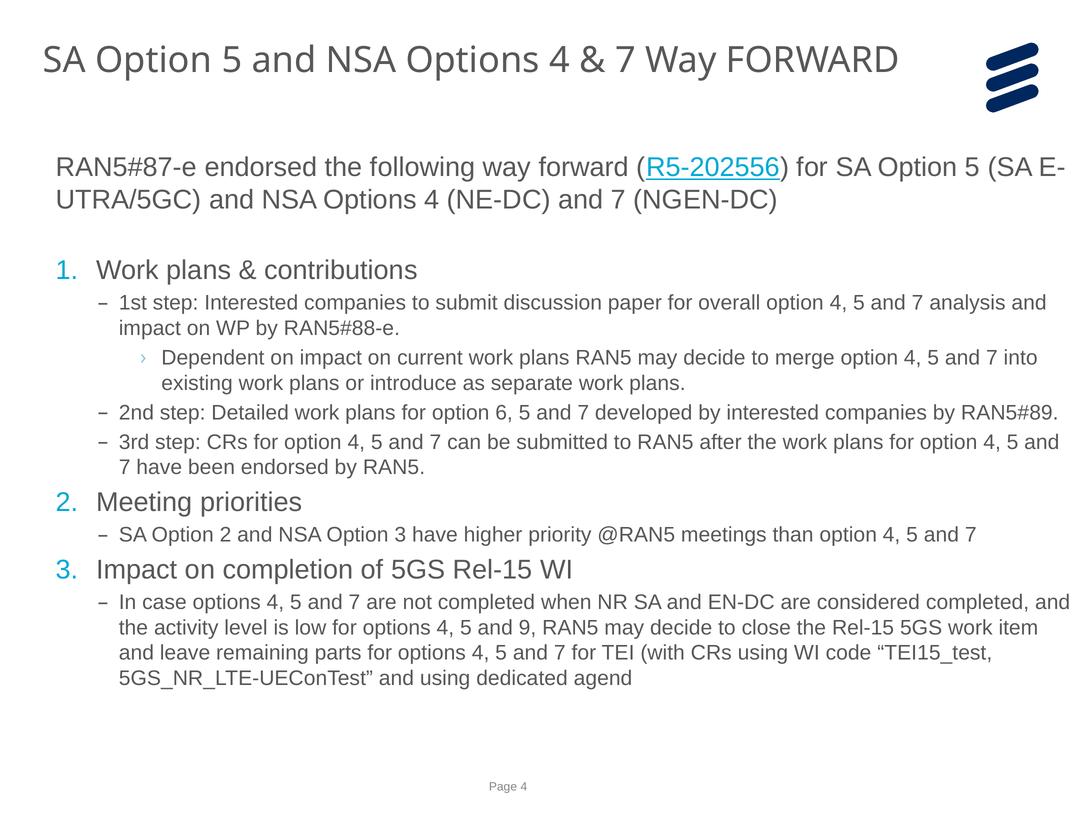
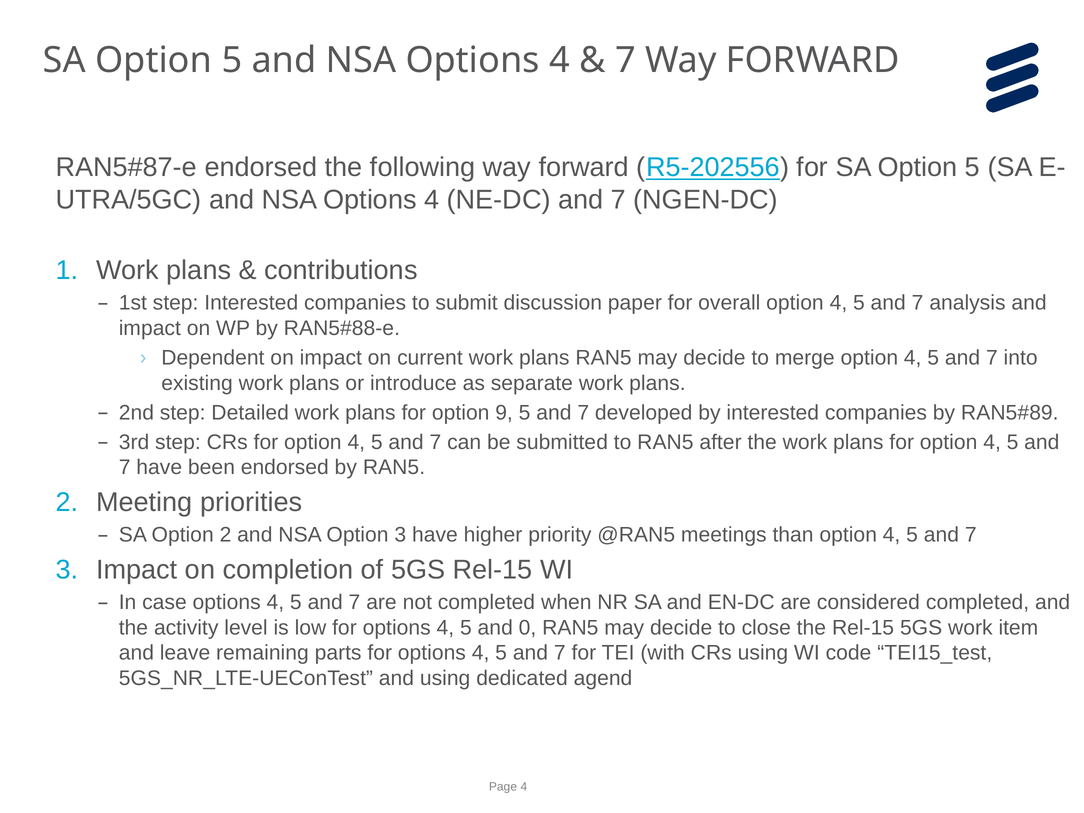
6: 6 -> 9
9: 9 -> 0
